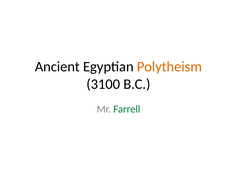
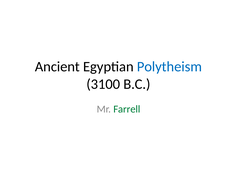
Polytheism colour: orange -> blue
